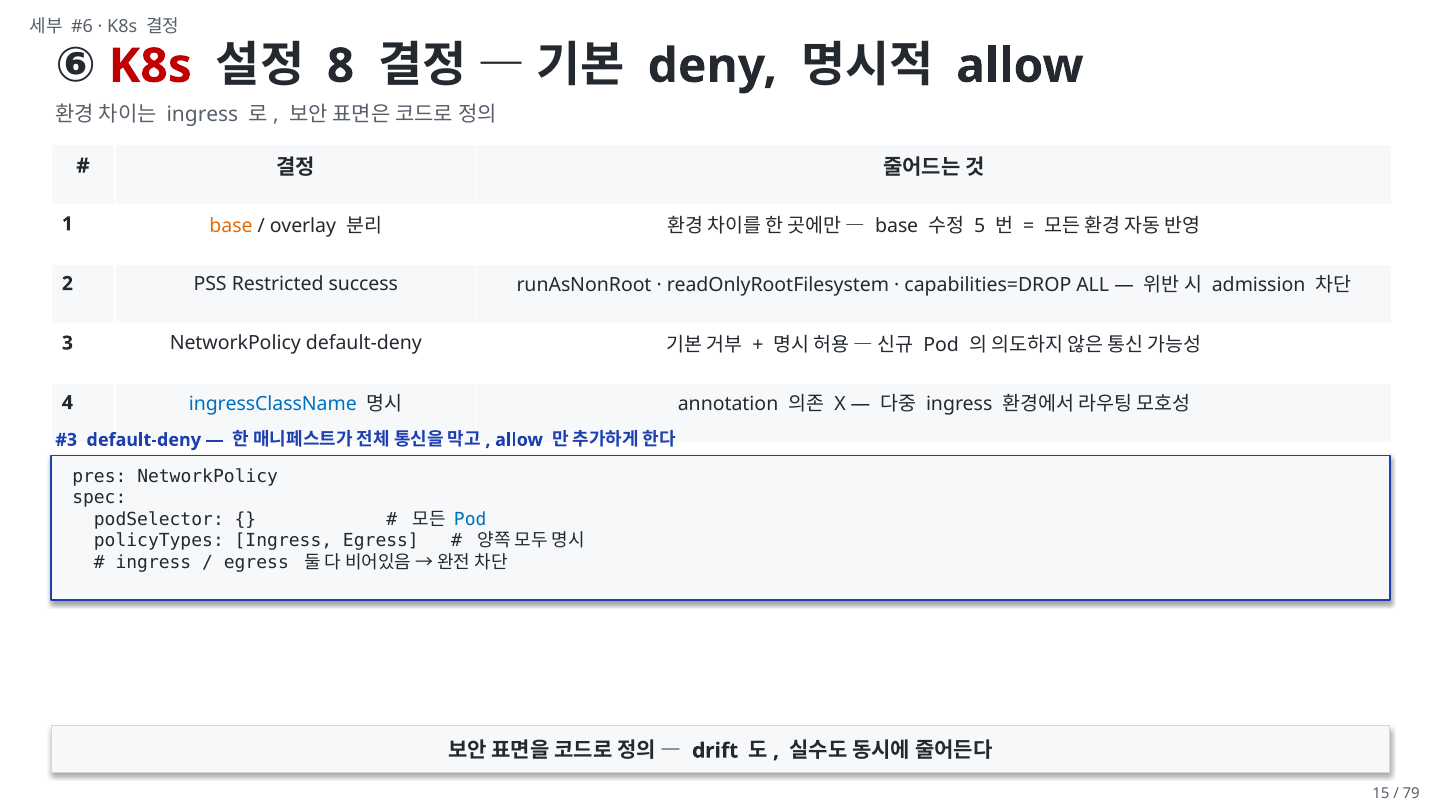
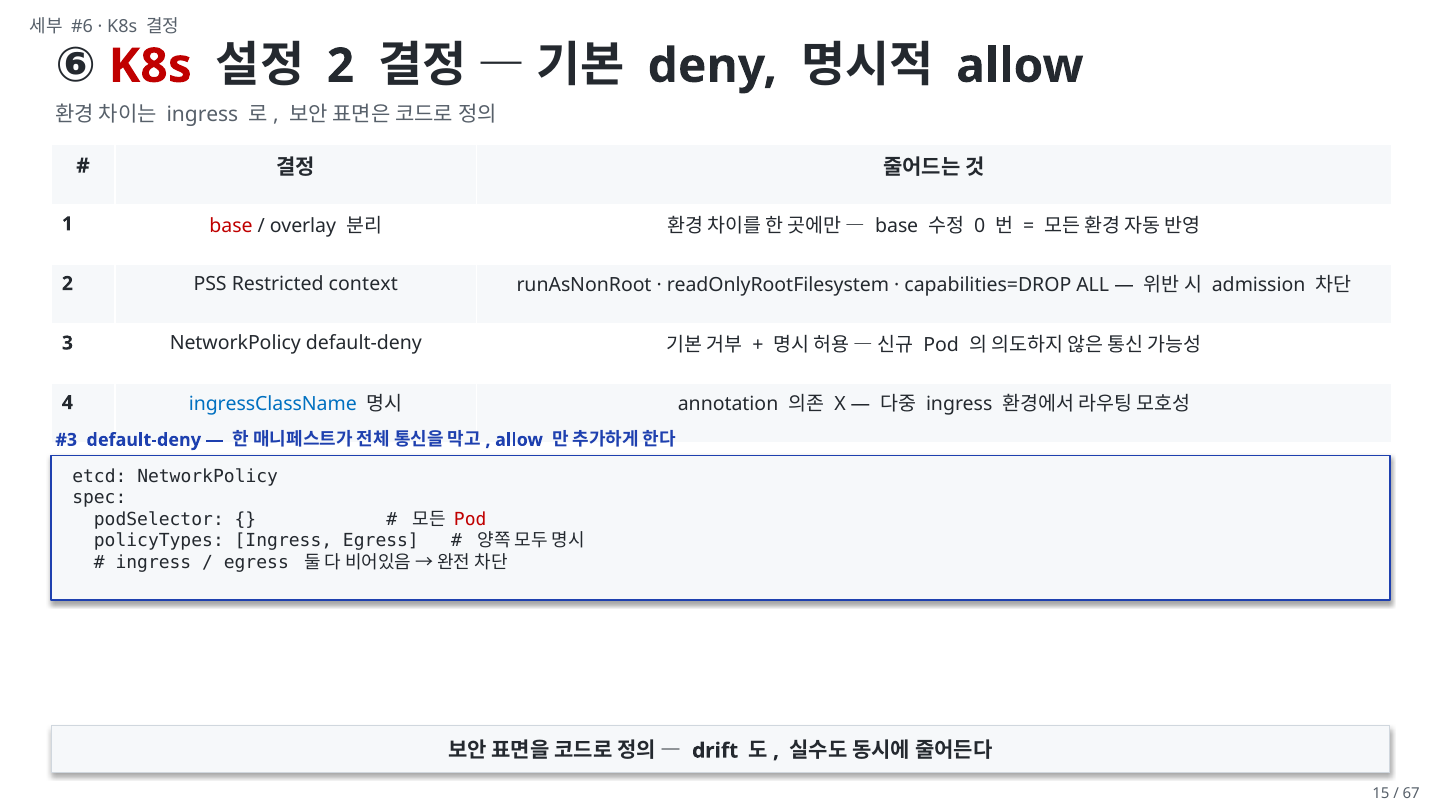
8 at (341, 66): 8 -> 2
base at (231, 226) colour: orange -> red
5: 5 -> 0
success: success -> context
pres: pres -> etcd
Pod at (470, 519) colour: blue -> red
79: 79 -> 67
